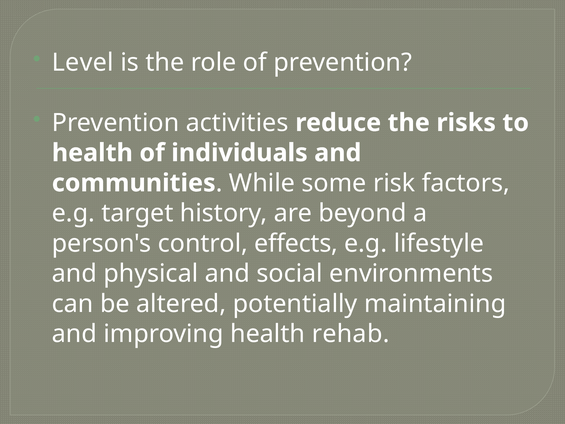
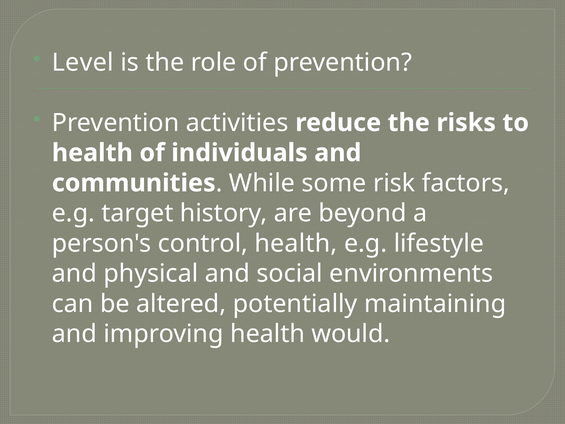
control effects: effects -> health
rehab: rehab -> would
